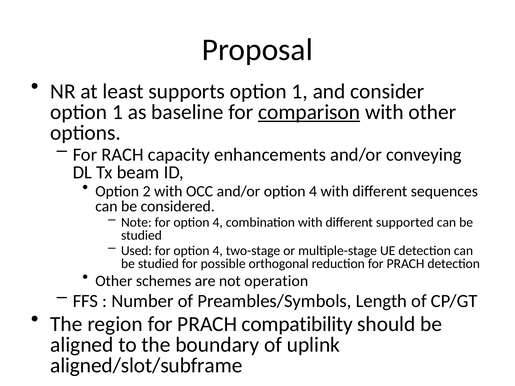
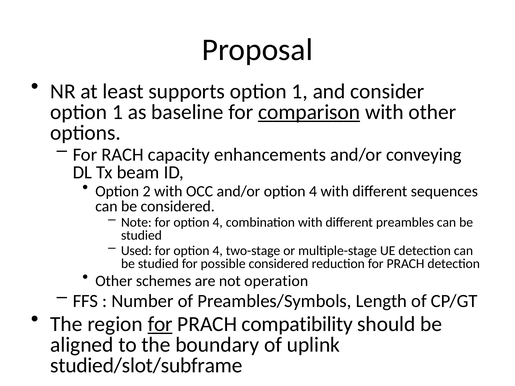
supported: supported -> preambles
possible orthogonal: orthogonal -> considered
for at (160, 324) underline: none -> present
aligned/slot/subframe: aligned/slot/subframe -> studied/slot/subframe
